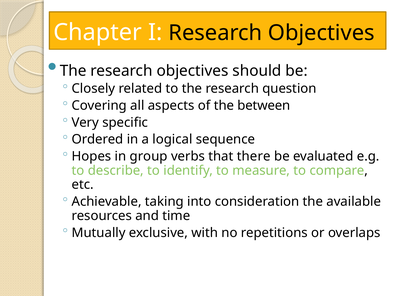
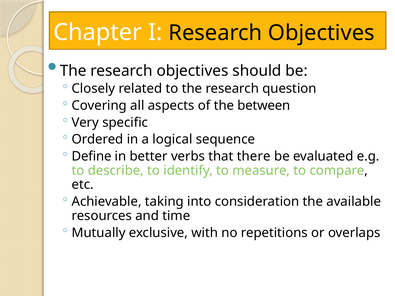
Hopes: Hopes -> Define
group: group -> better
